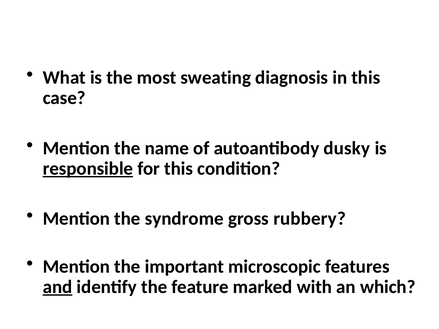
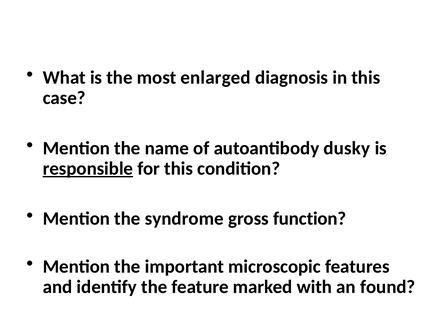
sweating: sweating -> enlarged
rubbery: rubbery -> function
and underline: present -> none
which: which -> found
